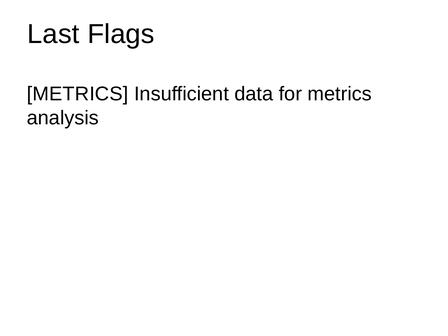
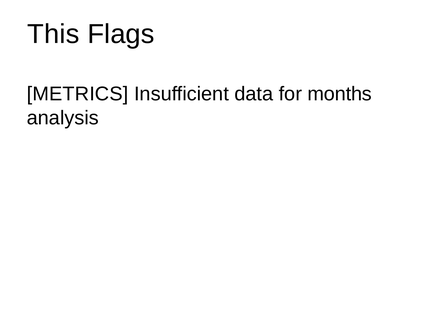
Last: Last -> This
for metrics: metrics -> months
